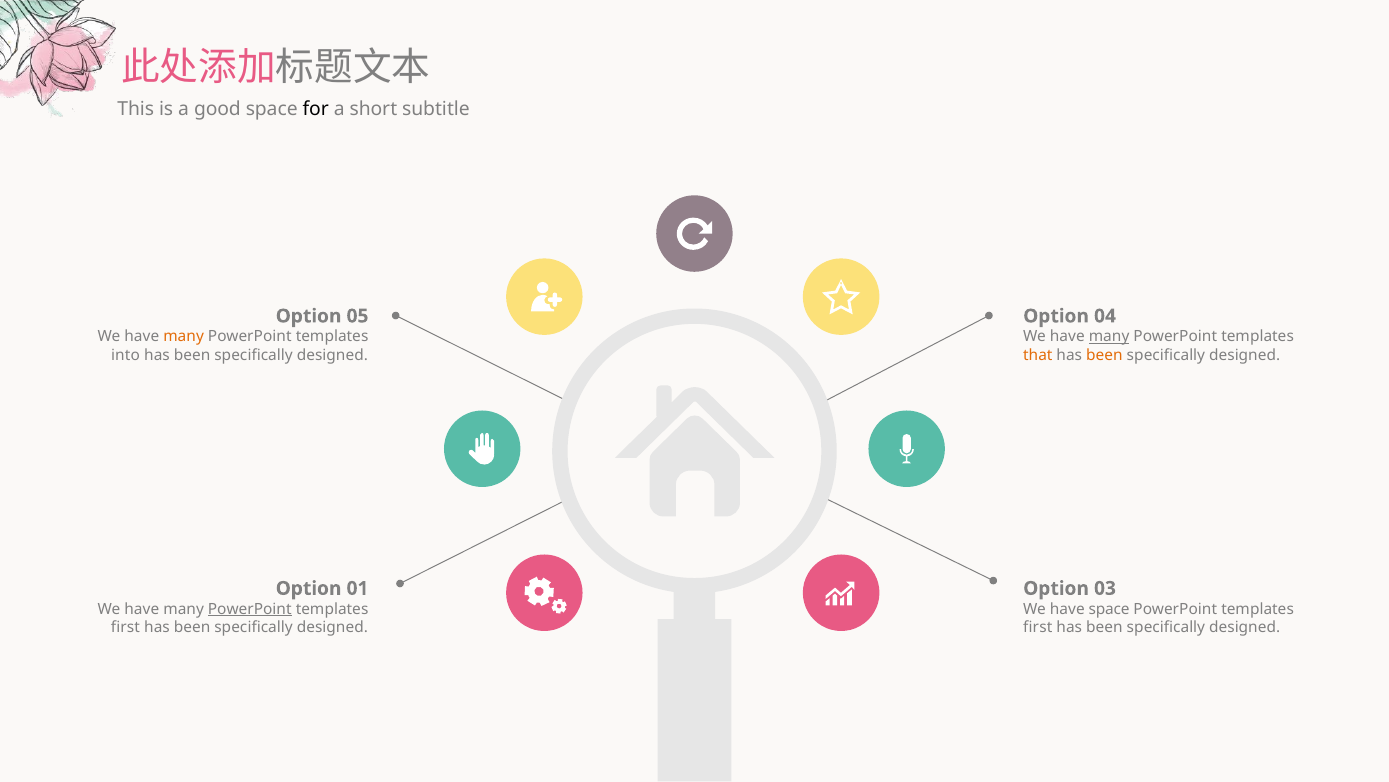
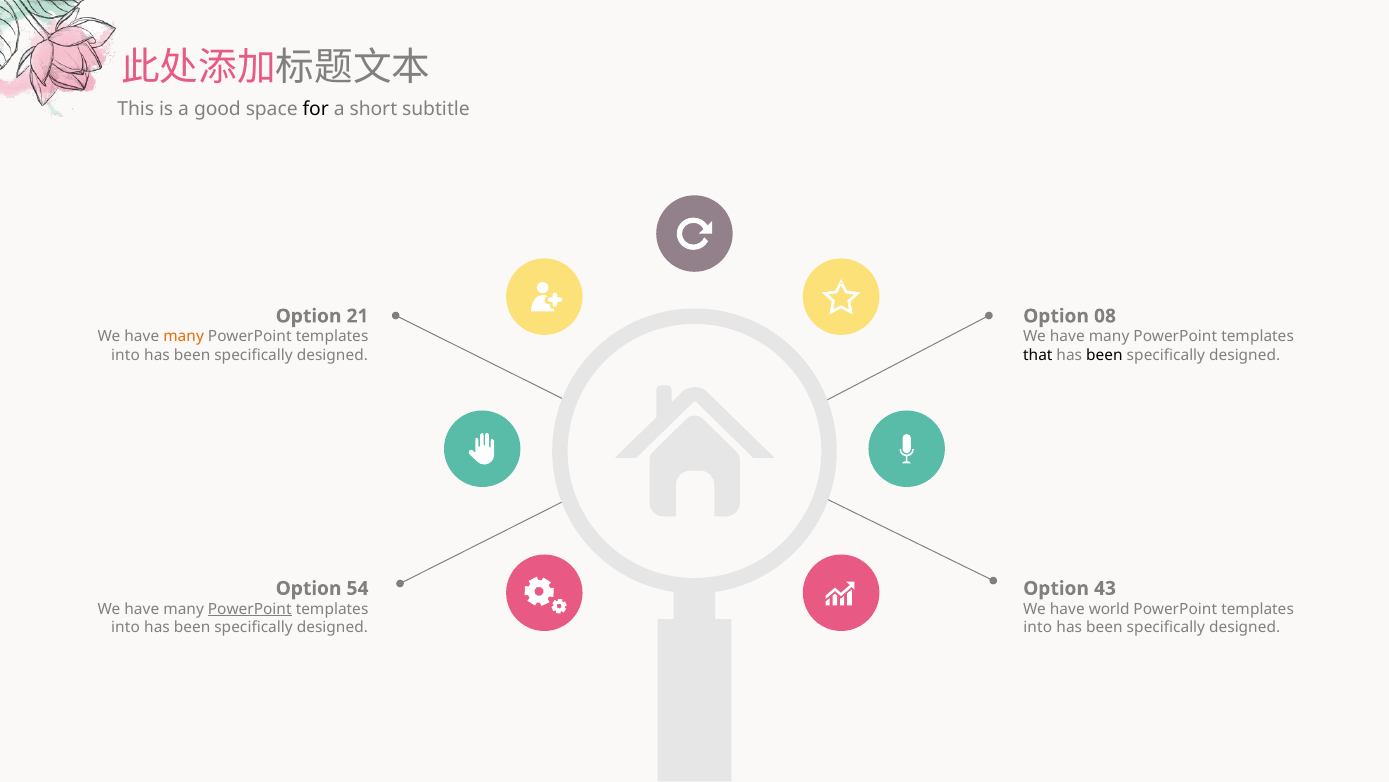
05: 05 -> 21
04: 04 -> 08
many at (1109, 336) underline: present -> none
that colour: orange -> black
been at (1104, 355) colour: orange -> black
01: 01 -> 54
03: 03 -> 43
have space: space -> world
first at (125, 627): first -> into
first at (1038, 627): first -> into
